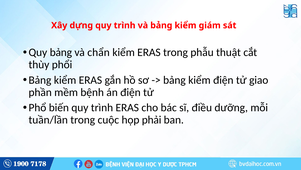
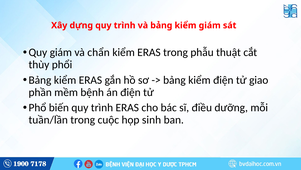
Quy bảng: bảng -> giám
phải: phải -> sinh
